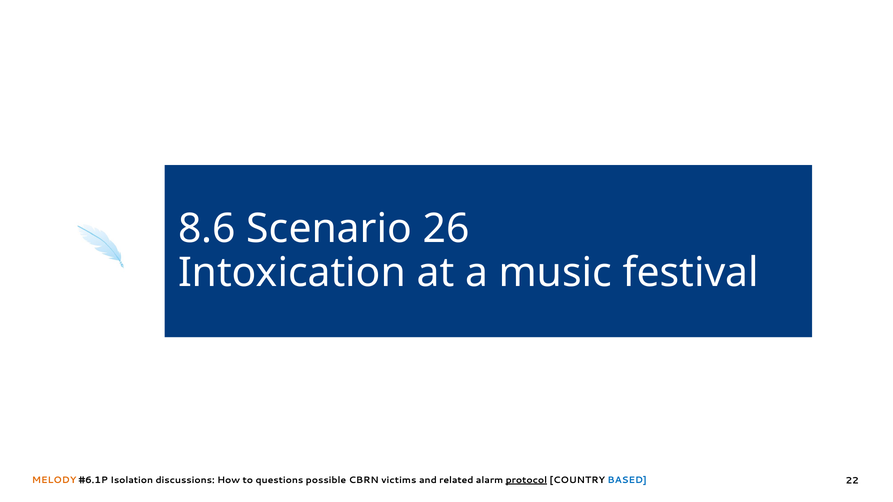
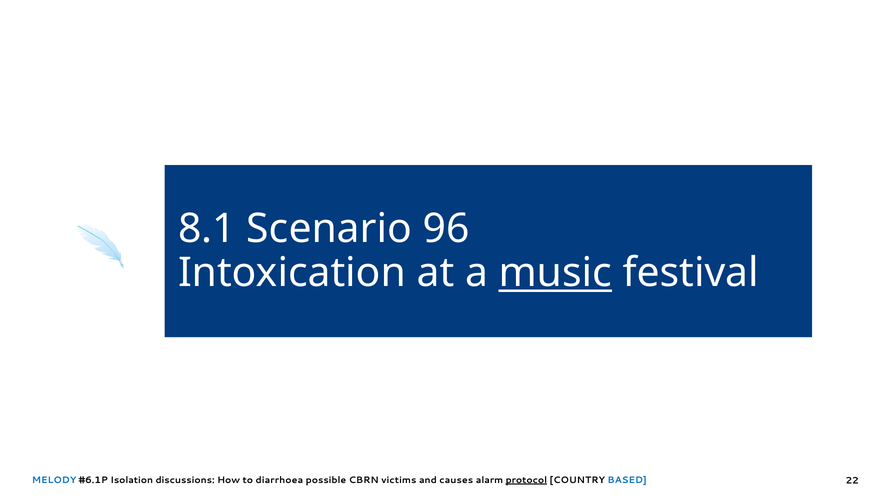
8.6: 8.6 -> 8.1
26: 26 -> 96
music underline: none -> present
MELODY colour: orange -> blue
questions: questions -> diarrhoea
related: related -> causes
